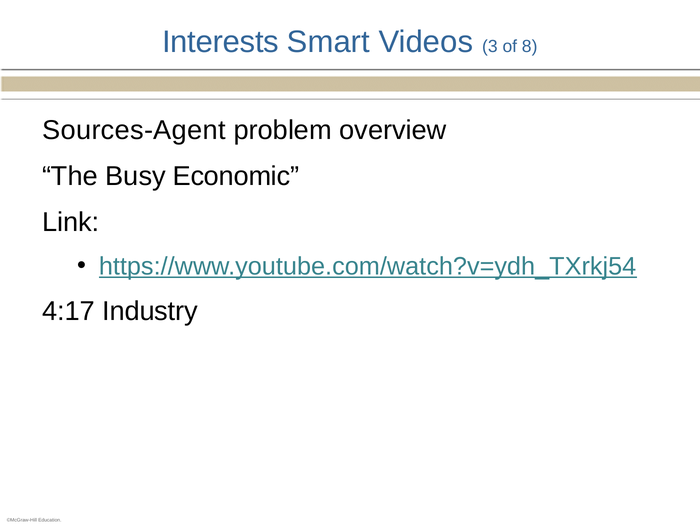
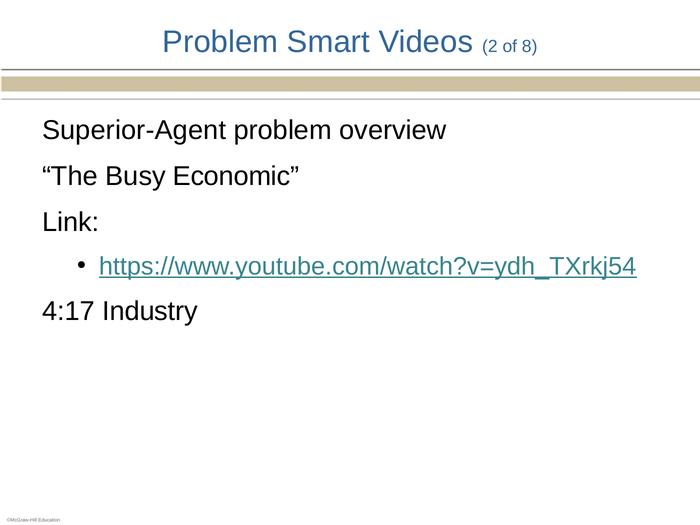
Interests at (221, 42): Interests -> Problem
3: 3 -> 2
Sources-Agent: Sources-Agent -> Superior-Agent
